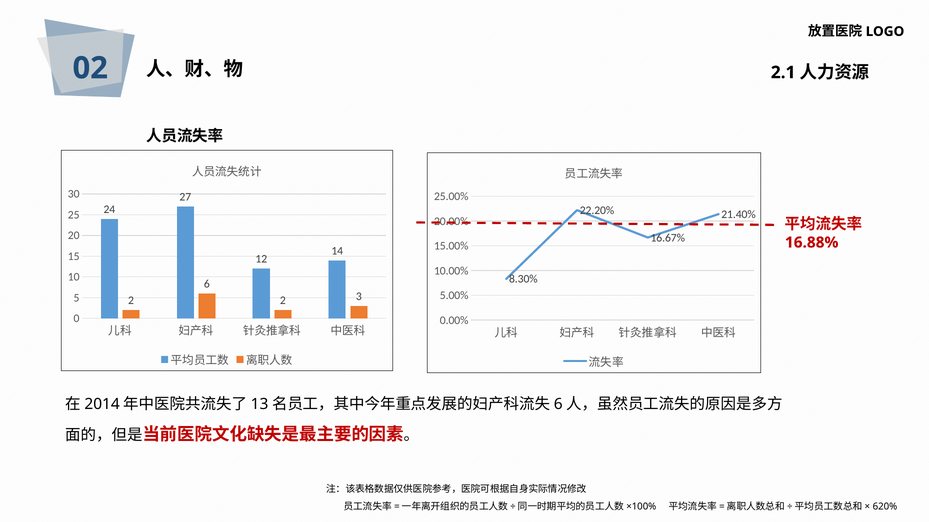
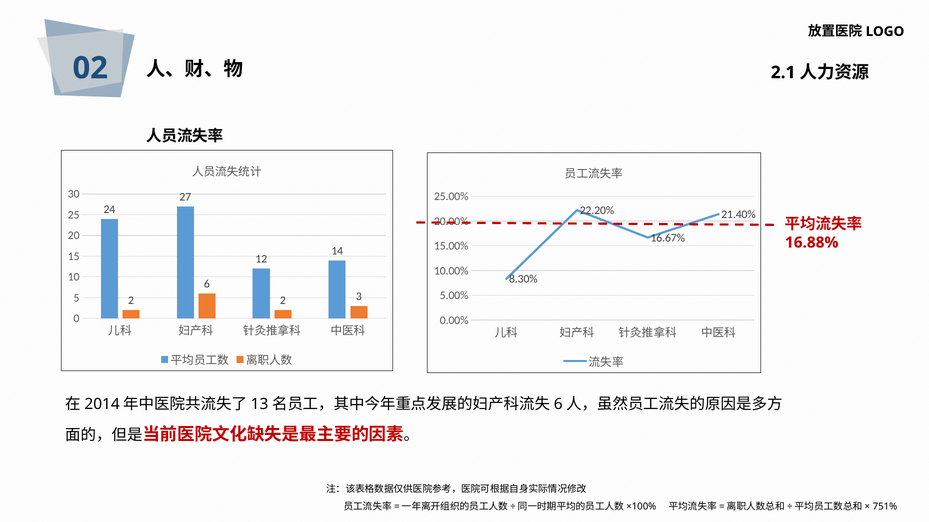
620%: 620% -> 751%
